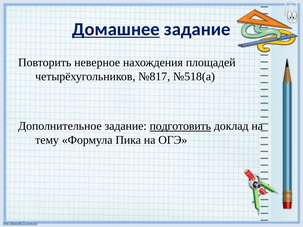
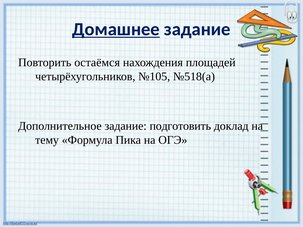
неверное: неверное -> остаёмся
№817: №817 -> №105
подготовить underline: present -> none
